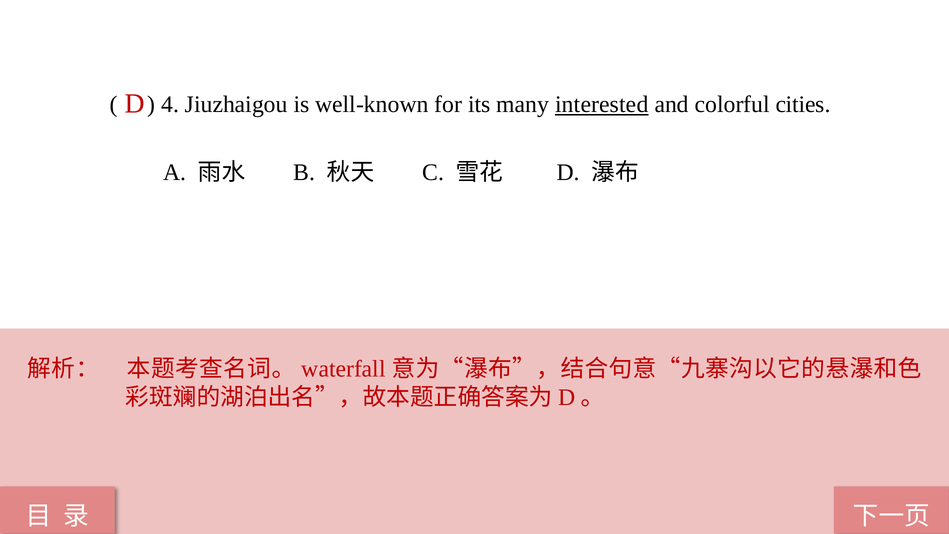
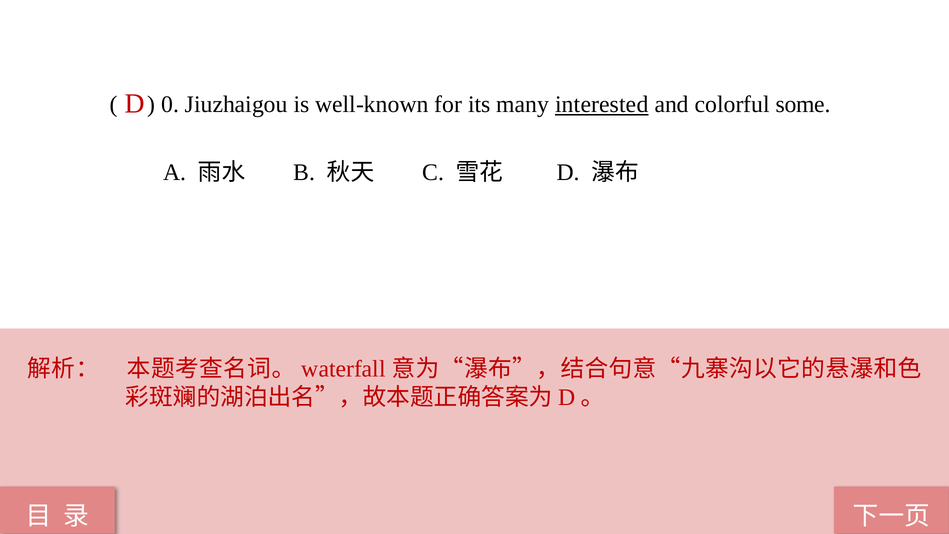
4: 4 -> 0
cities: cities -> some
